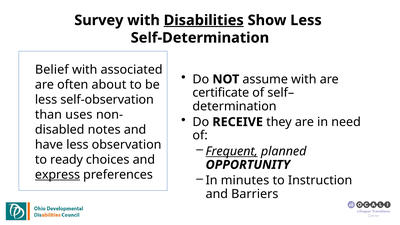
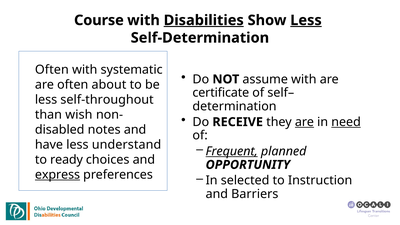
Survey: Survey -> Course
Less at (306, 20) underline: none -> present
Belief at (52, 70): Belief -> Often
associated: associated -> systematic
self-observation: self-observation -> self-throughout
uses: uses -> wish
are at (304, 122) underline: none -> present
need underline: none -> present
observation: observation -> understand
minutes: minutes -> selected
